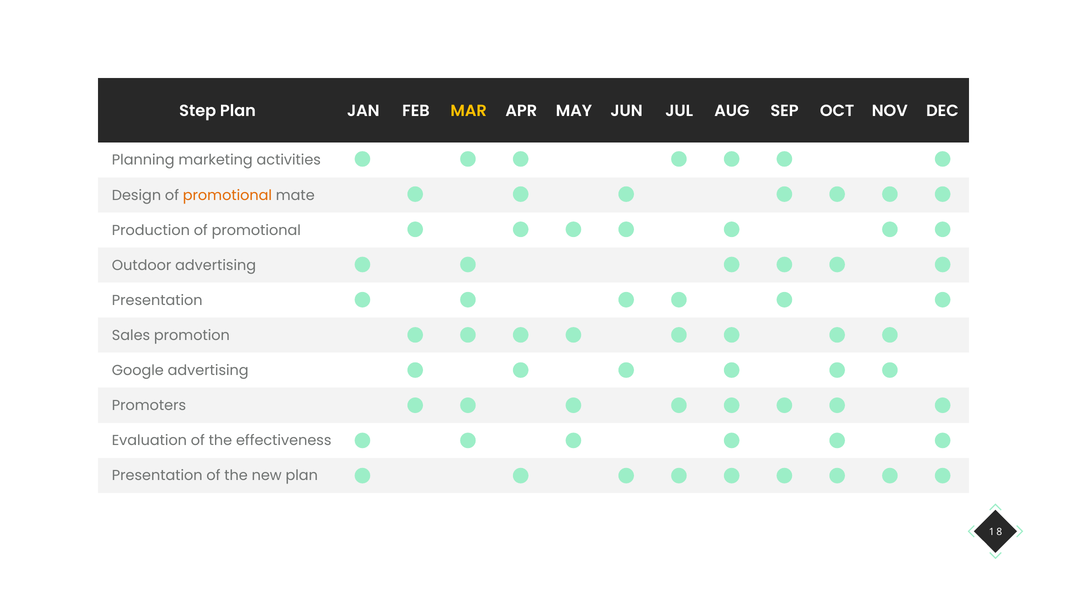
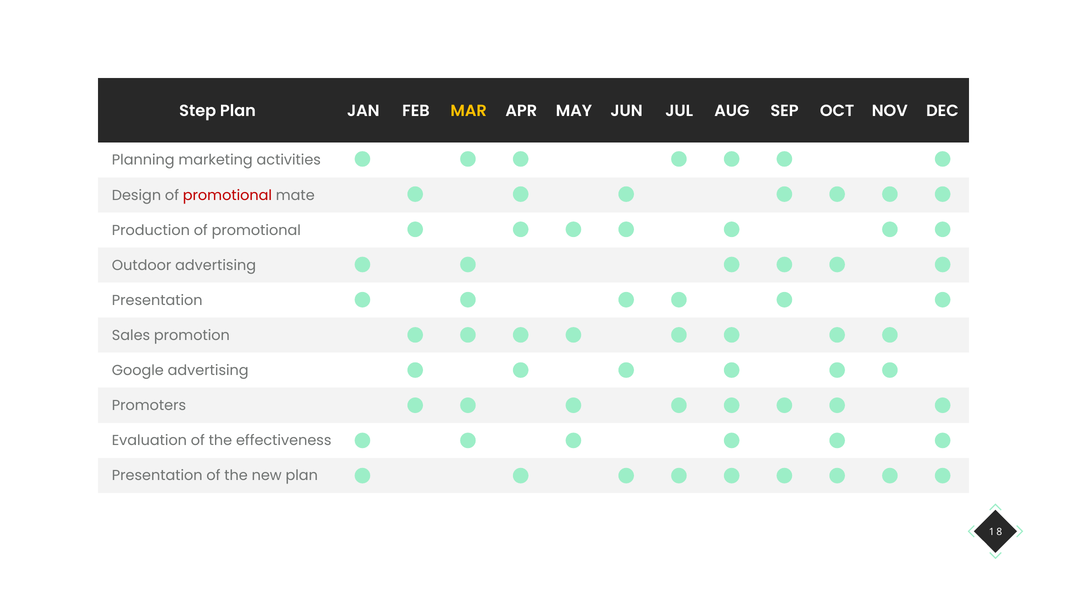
promotional at (227, 195) colour: orange -> red
